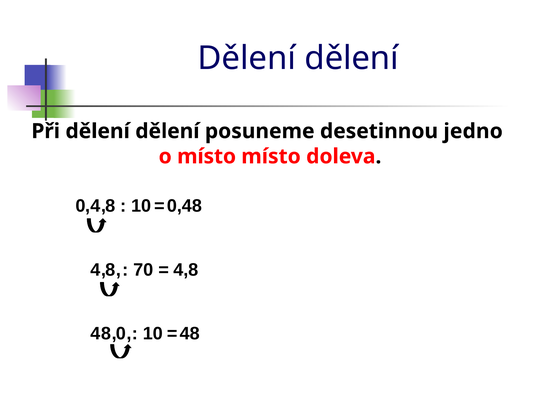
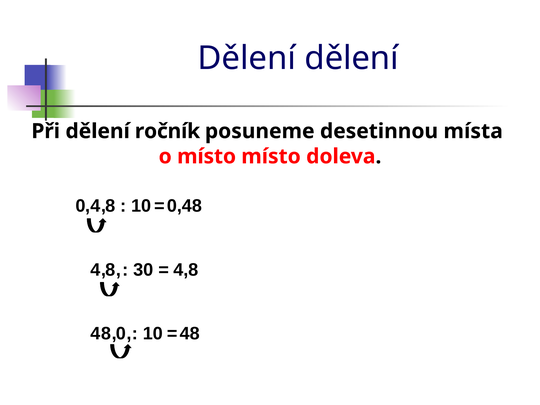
Při dělení dělení: dělení -> ročník
jedno: jedno -> místa
70: 70 -> 30
